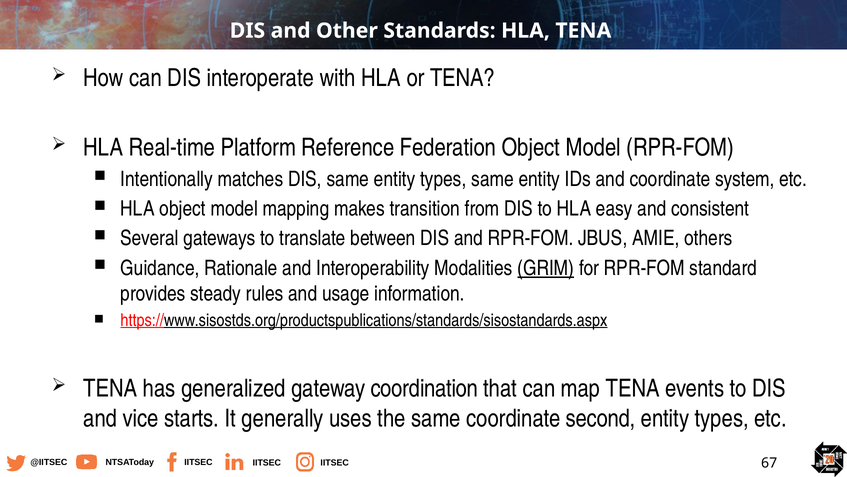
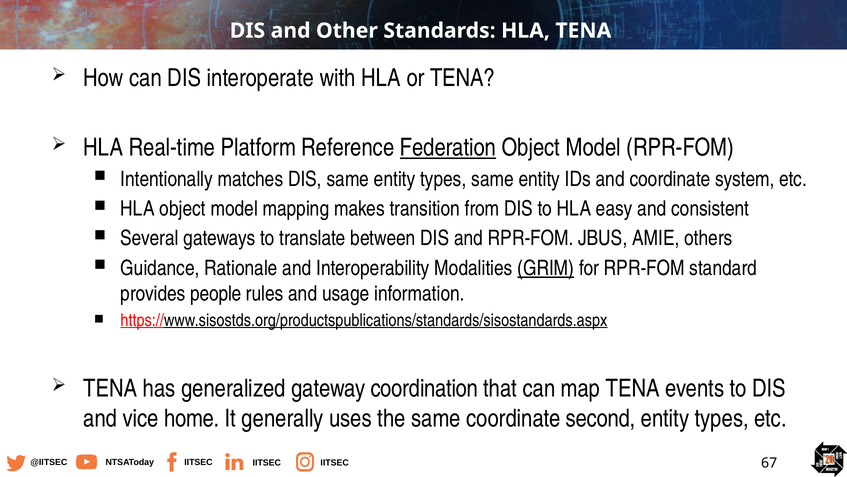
Federation underline: none -> present
steady: steady -> people
starts: starts -> home
